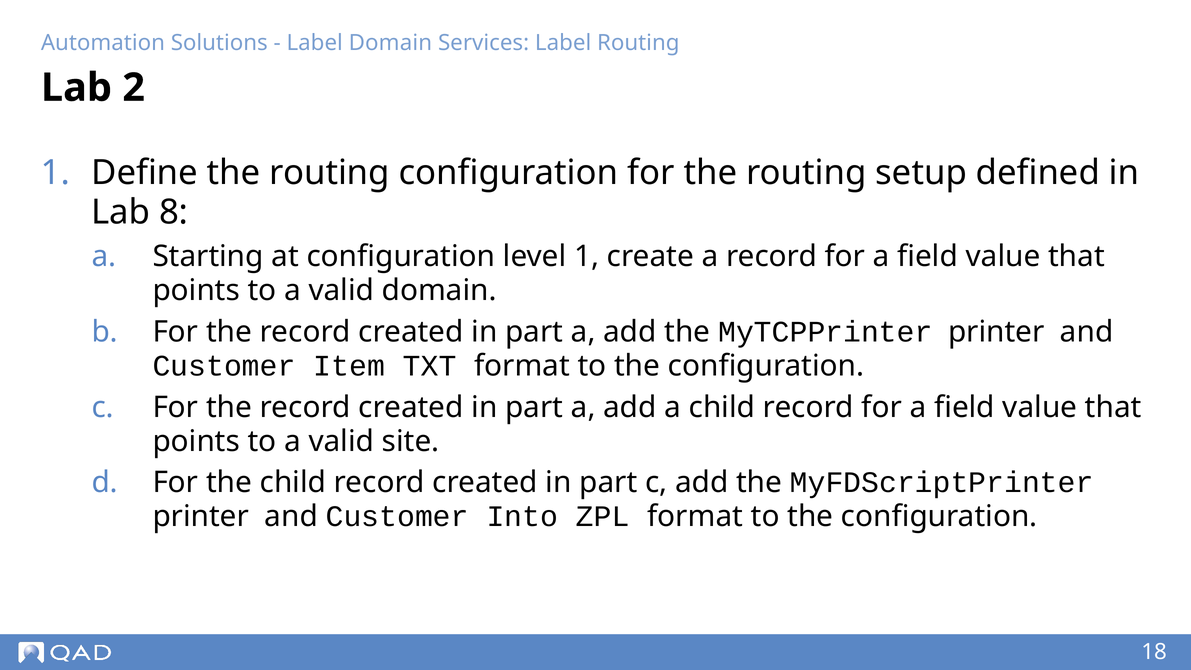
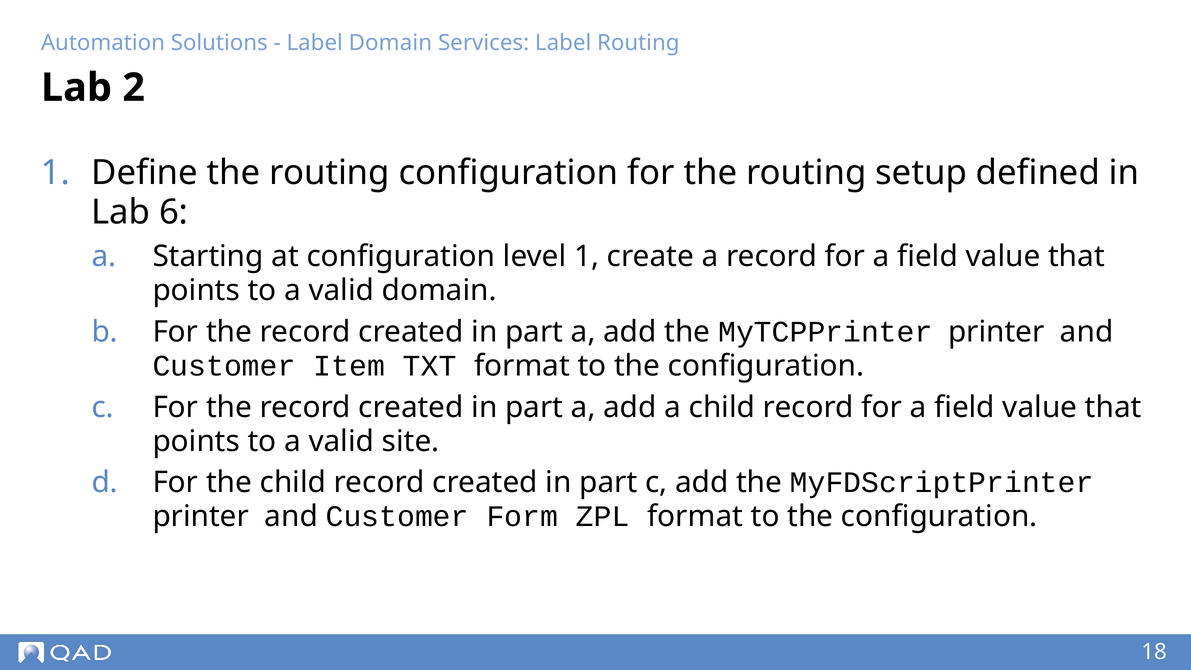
8: 8 -> 6
Into: Into -> Form
